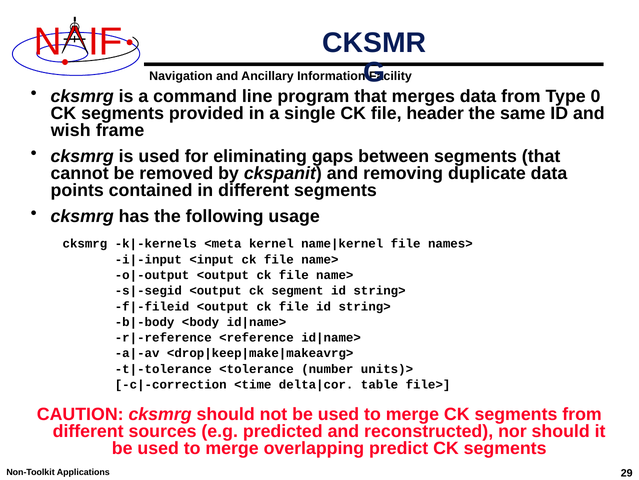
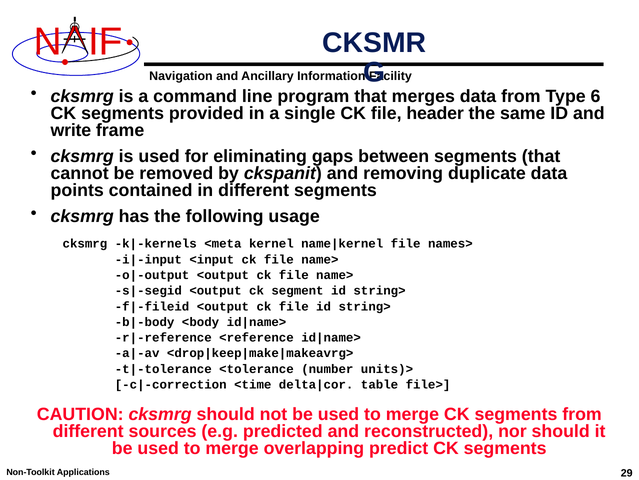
0: 0 -> 6
wish: wish -> write
